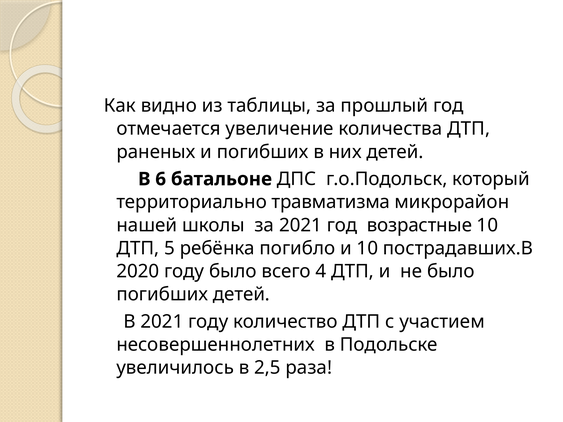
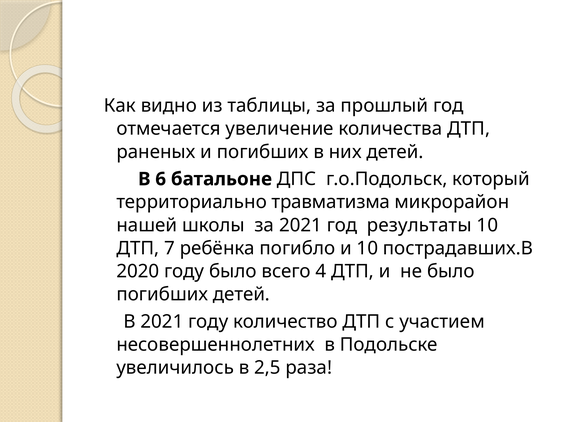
возрастные: возрастные -> результаты
5: 5 -> 7
